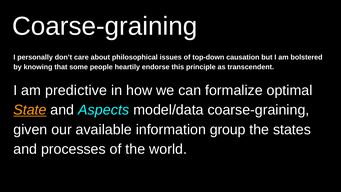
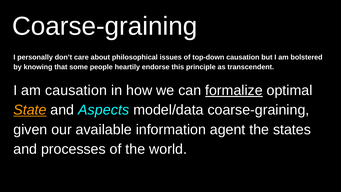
am predictive: predictive -> causation
formalize underline: none -> present
group: group -> agent
